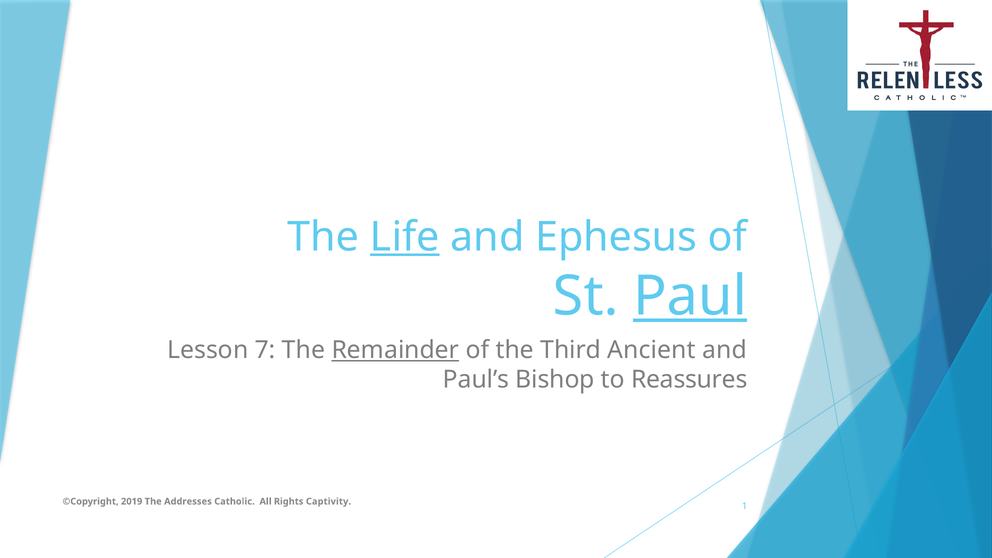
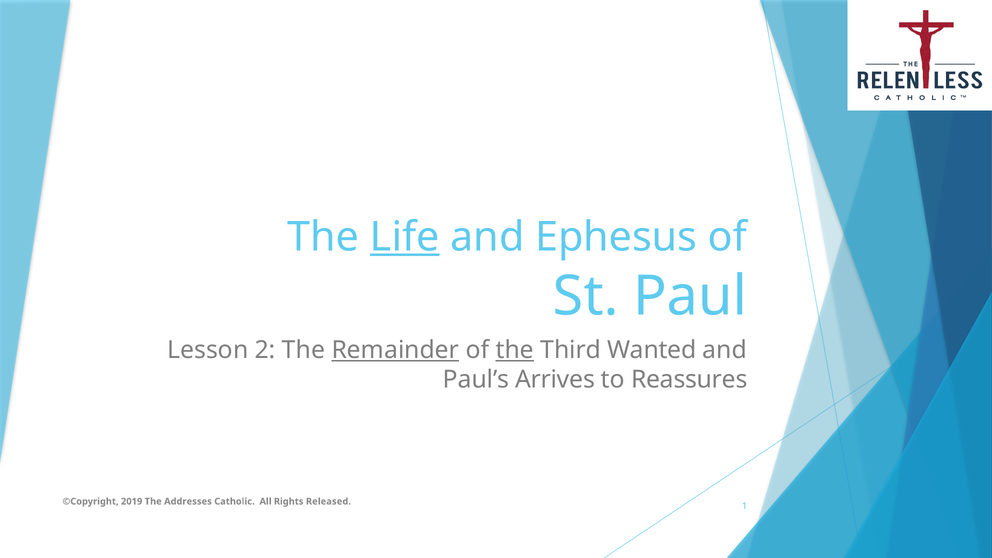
Paul underline: present -> none
7: 7 -> 2
the at (515, 350) underline: none -> present
Ancient: Ancient -> Wanted
Bishop: Bishop -> Arrives
Captivity: Captivity -> Released
